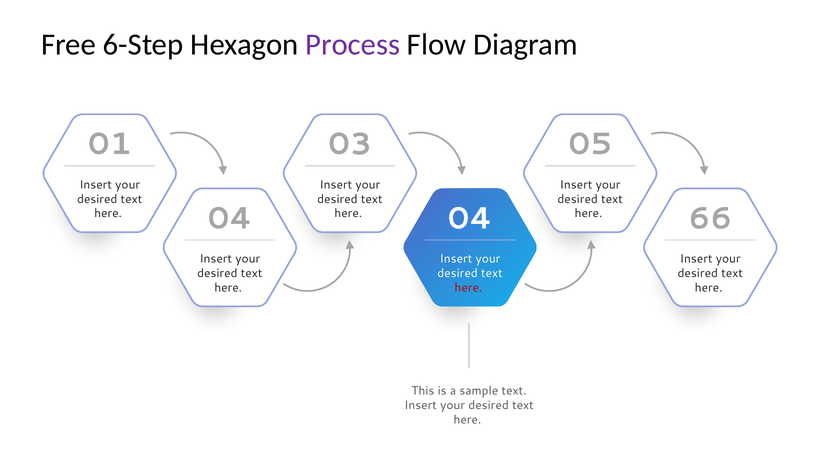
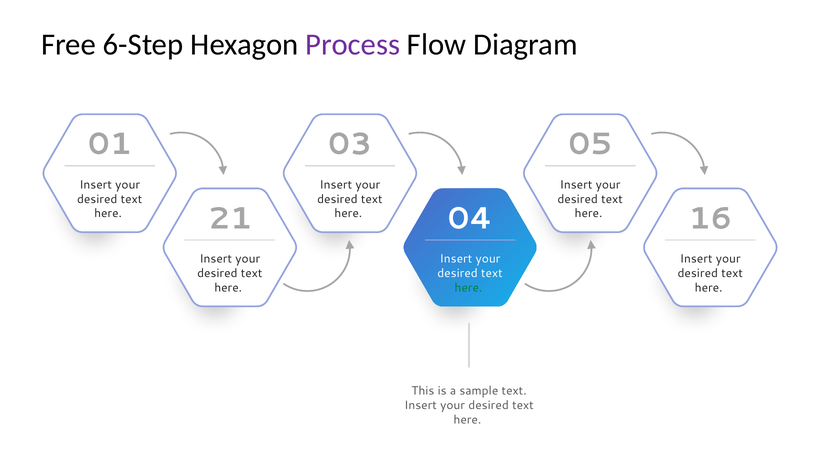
04 at (230, 219): 04 -> 21
66: 66 -> 16
here at (468, 288) colour: red -> green
